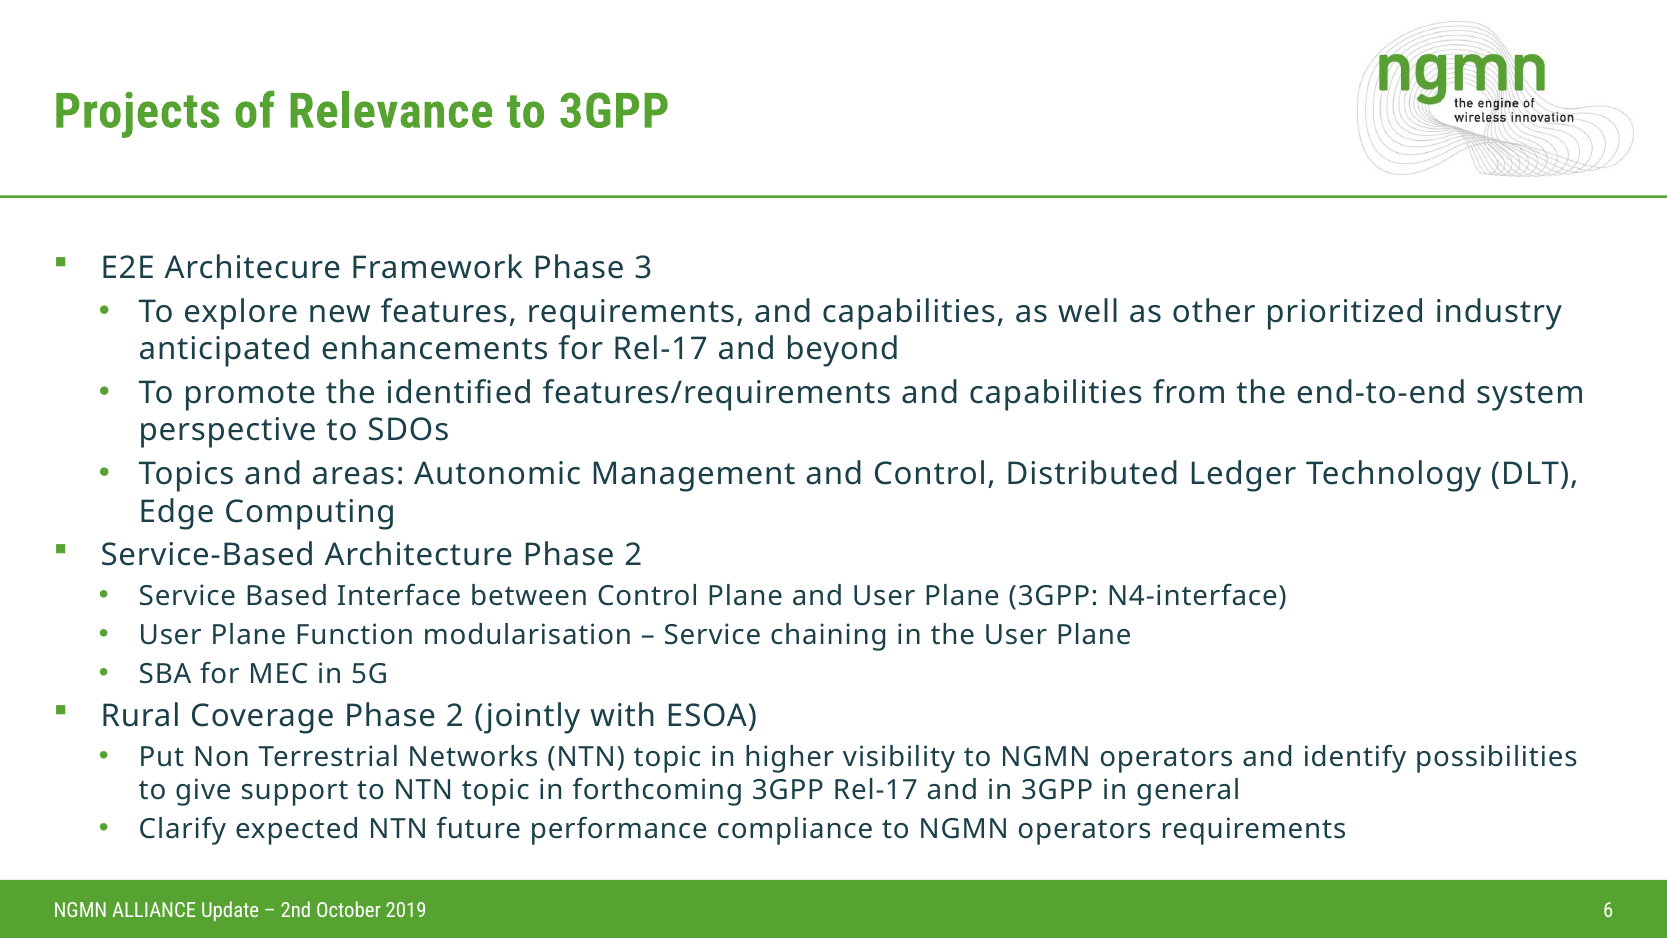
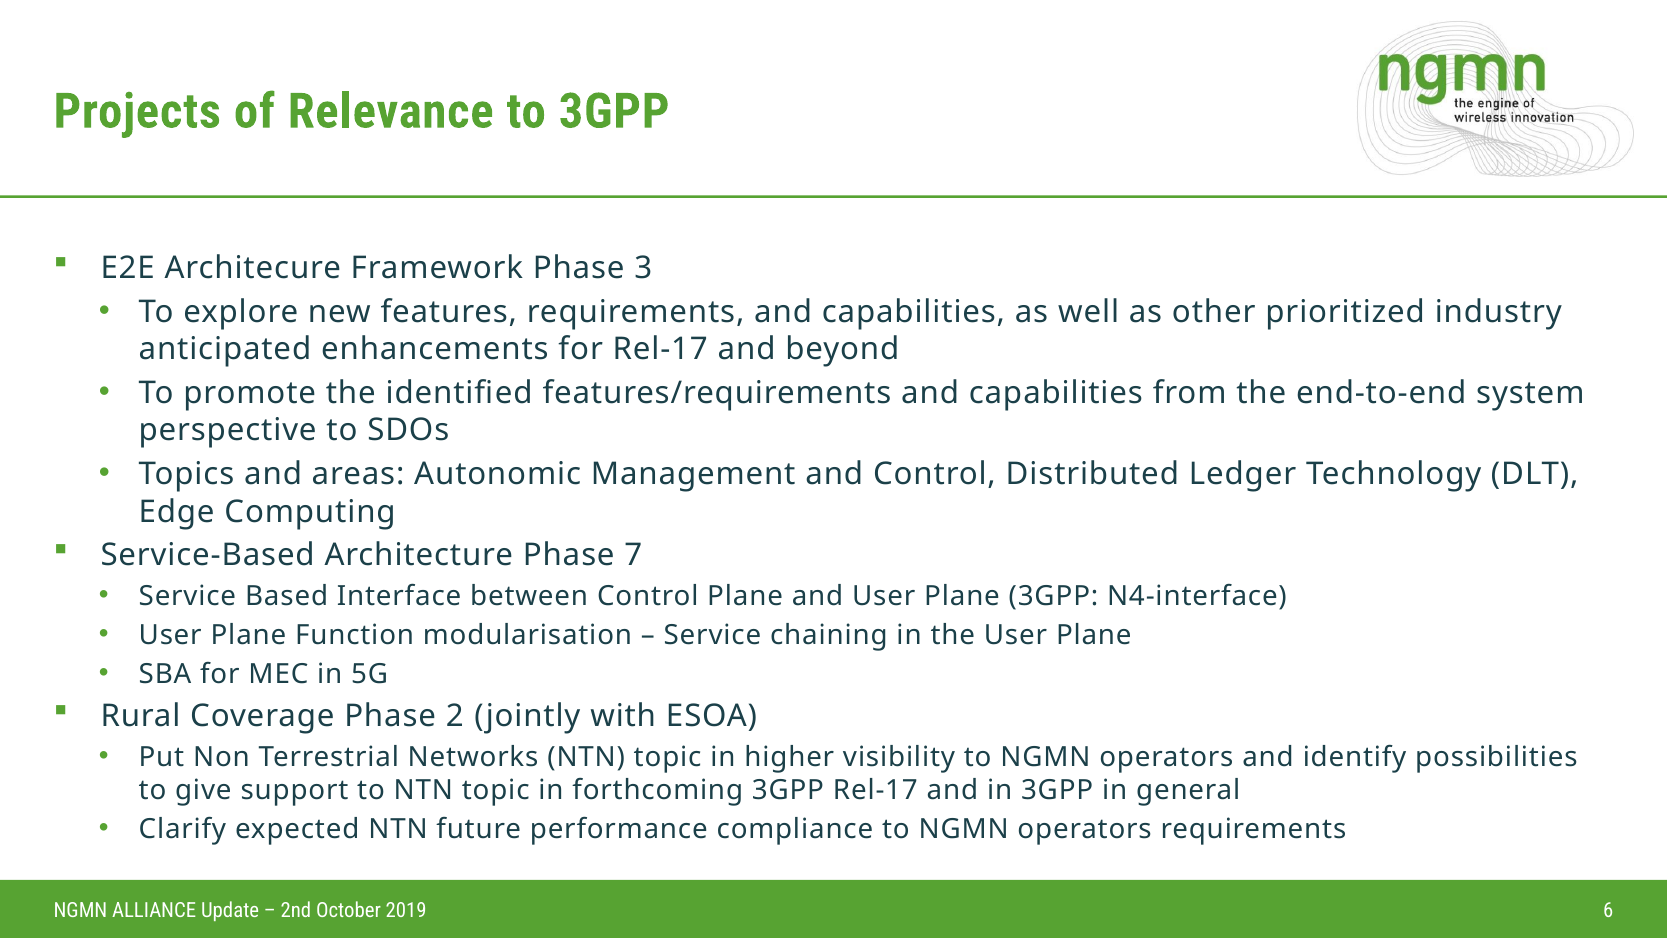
Architecture Phase 2: 2 -> 7
